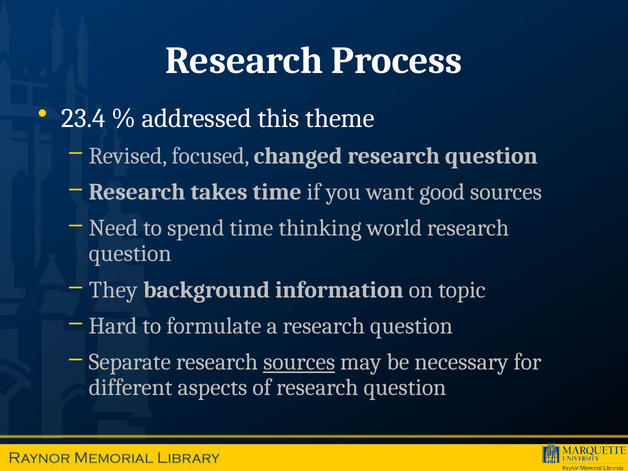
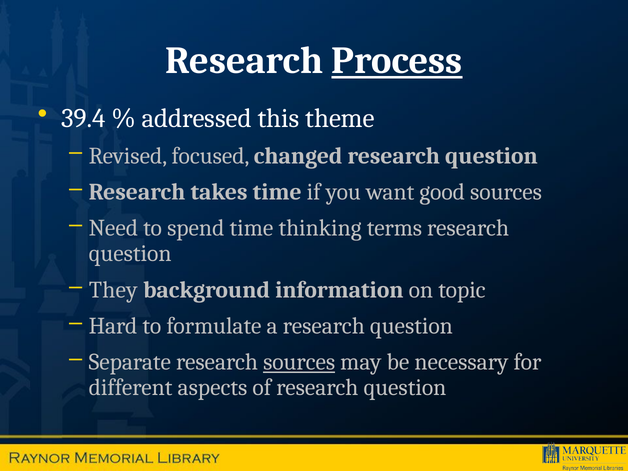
Process underline: none -> present
23.4: 23.4 -> 39.4
world: world -> terms
